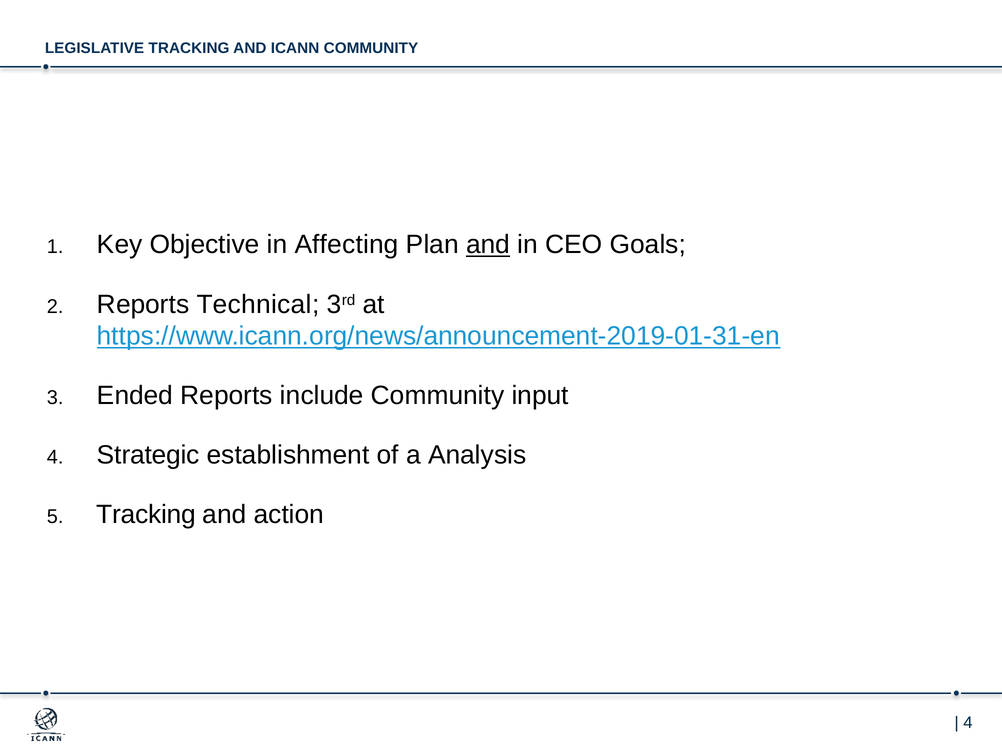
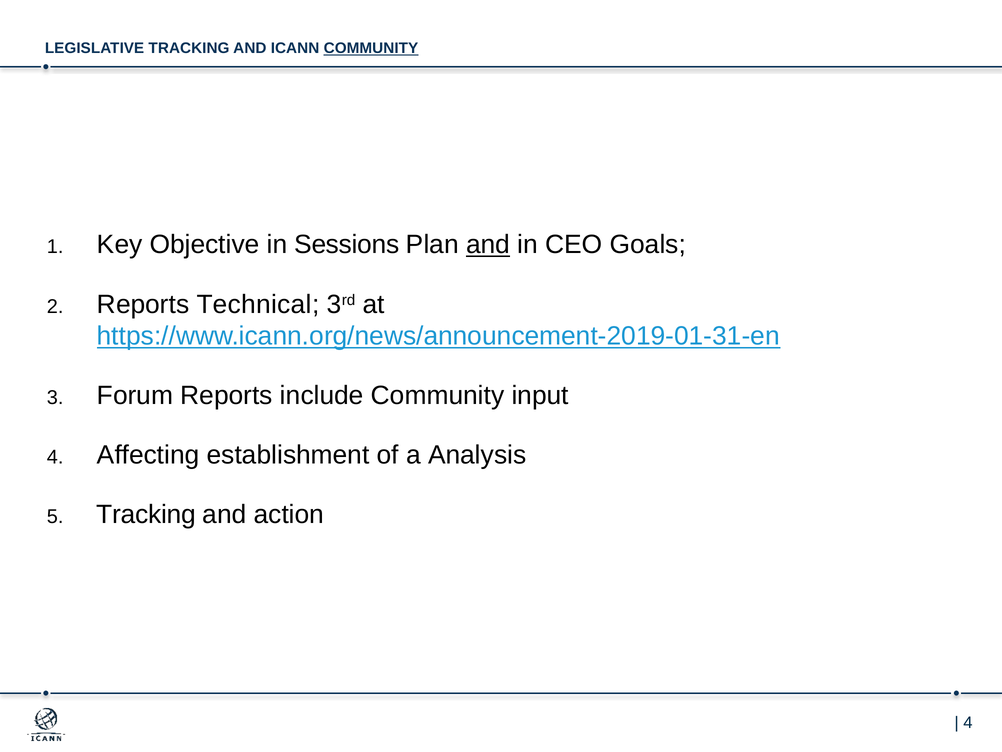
COMMUNITY at (371, 48) underline: none -> present
Affecting: Affecting -> Sessions
Ended: Ended -> Forum
Strategic: Strategic -> Affecting
